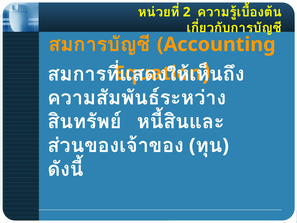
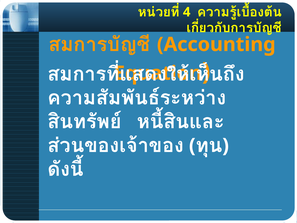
2: 2 -> 4
